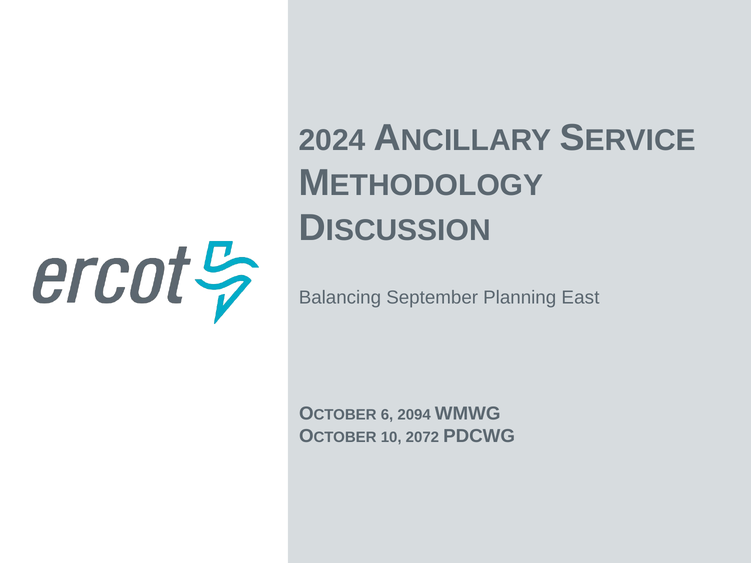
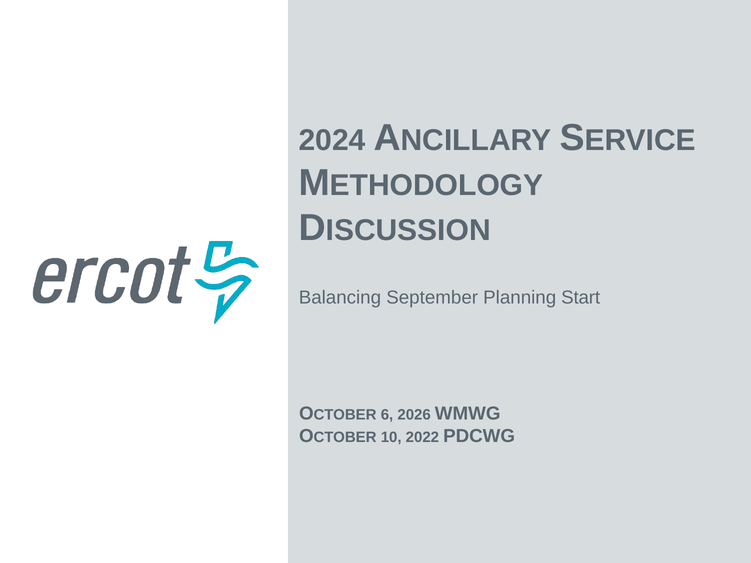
East: East -> Start
2094: 2094 -> 2026
2072: 2072 -> 2022
